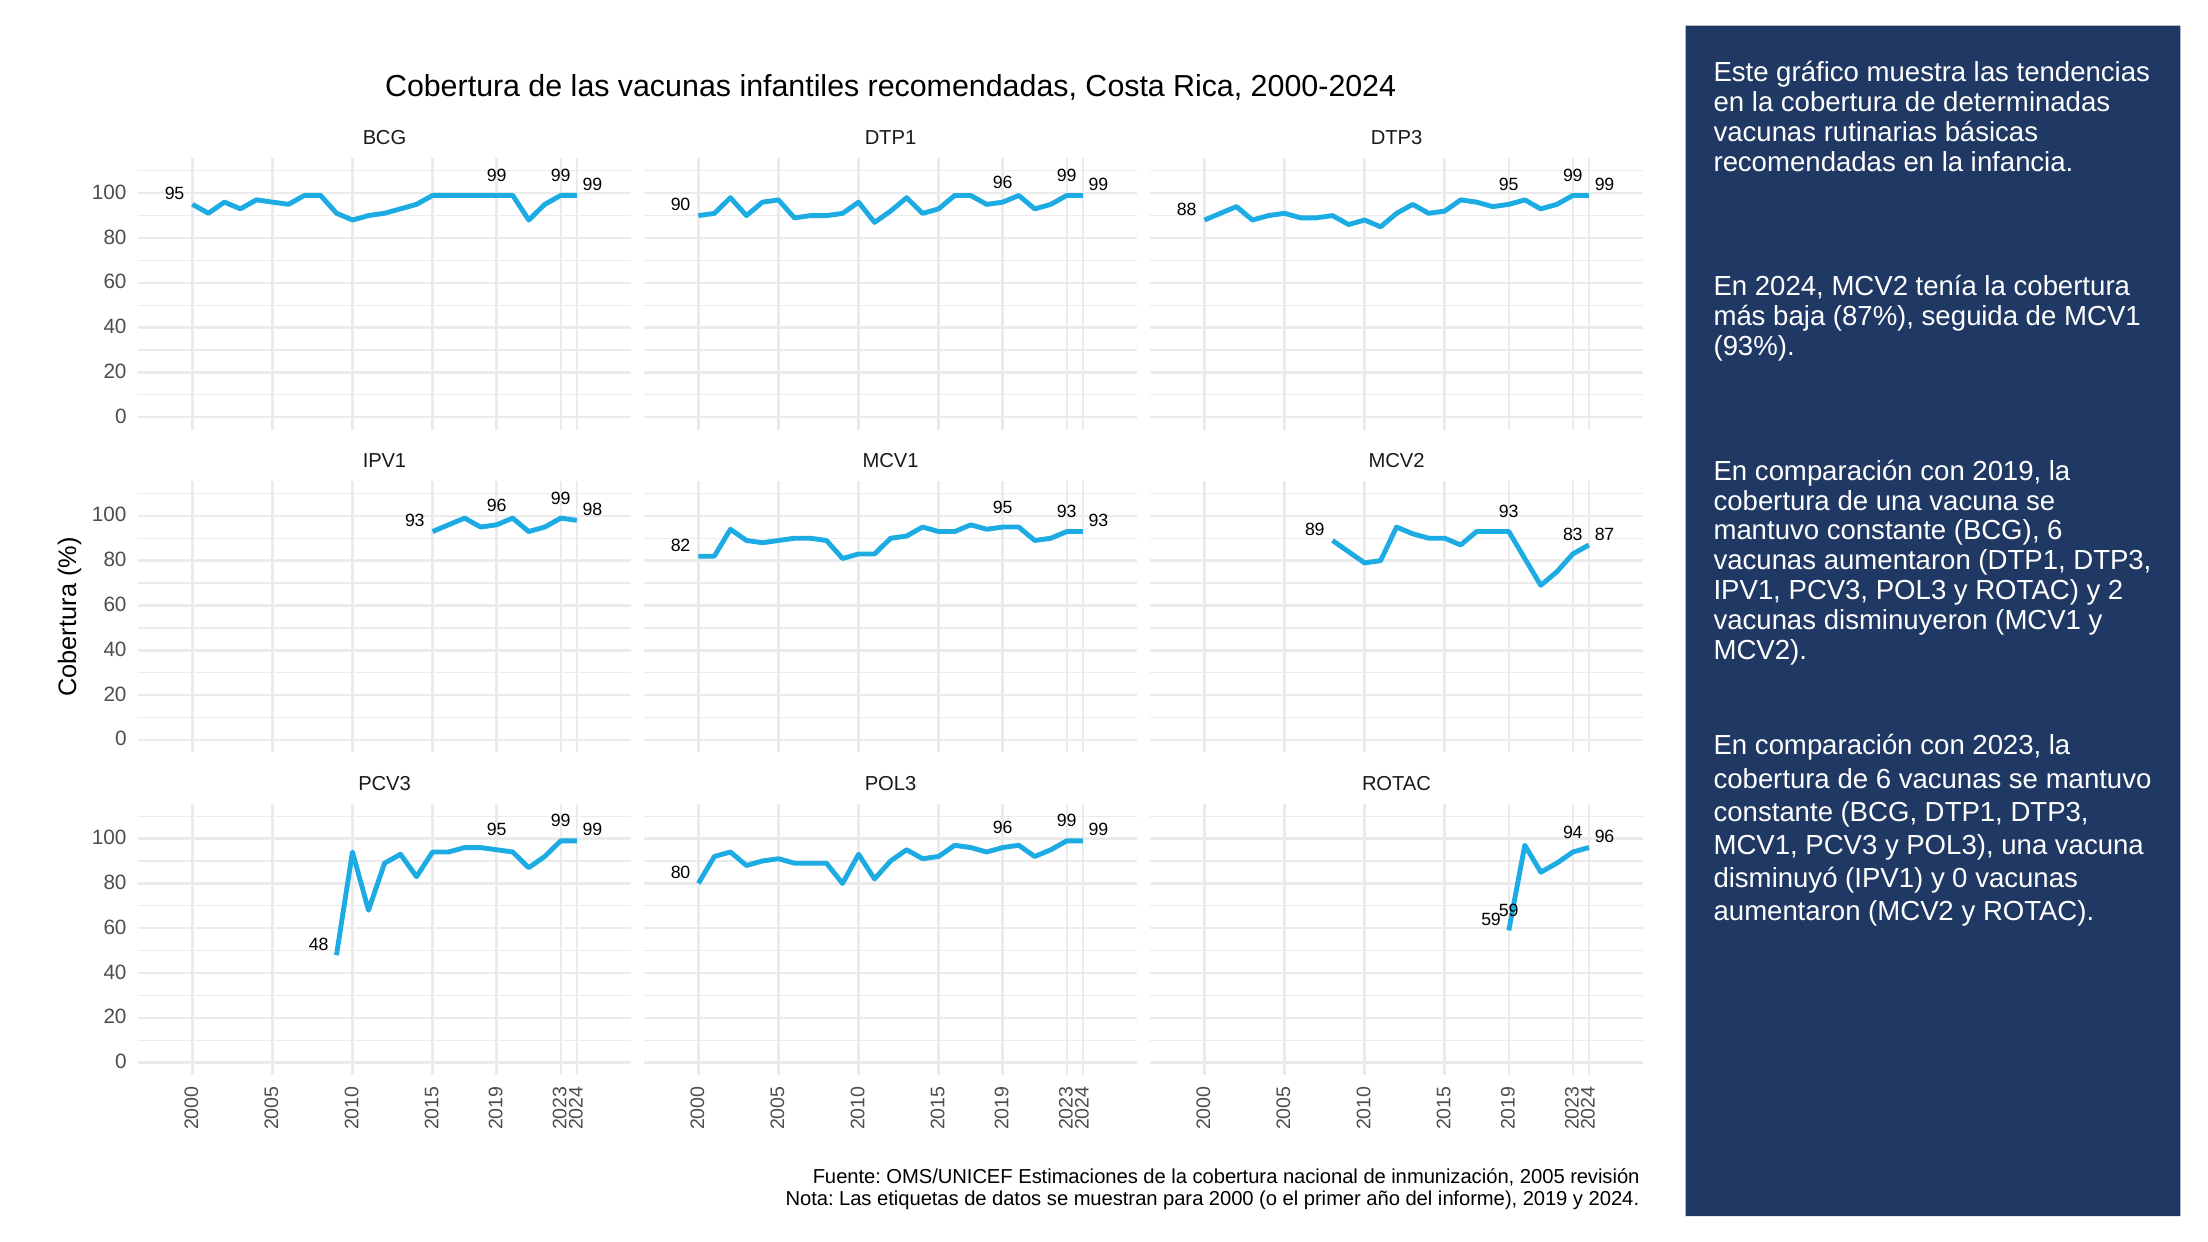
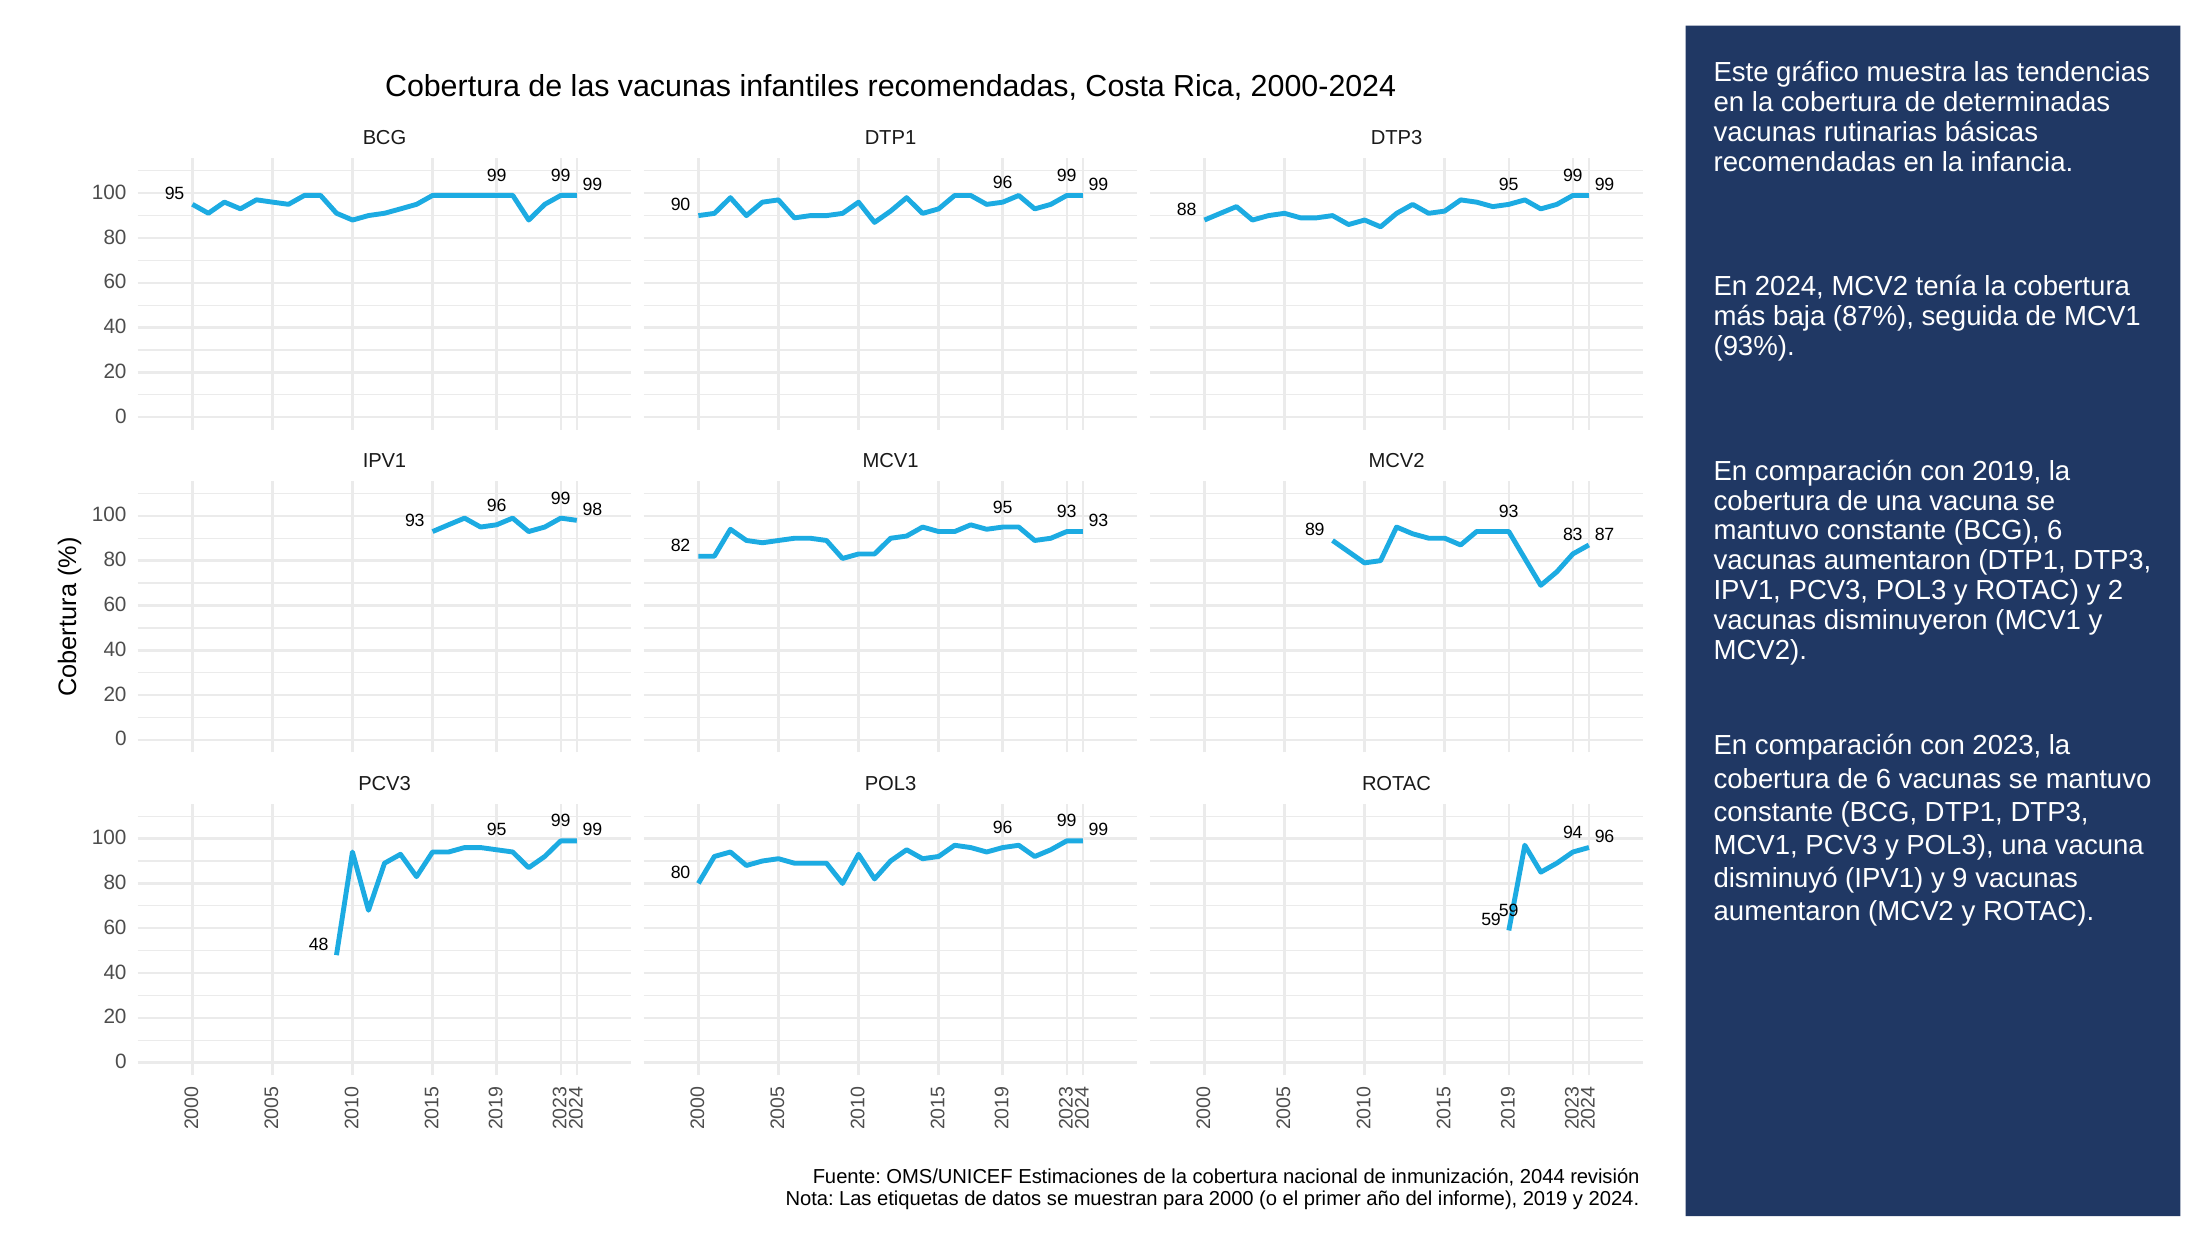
y 0: 0 -> 9
2005: 2005 -> 2044
